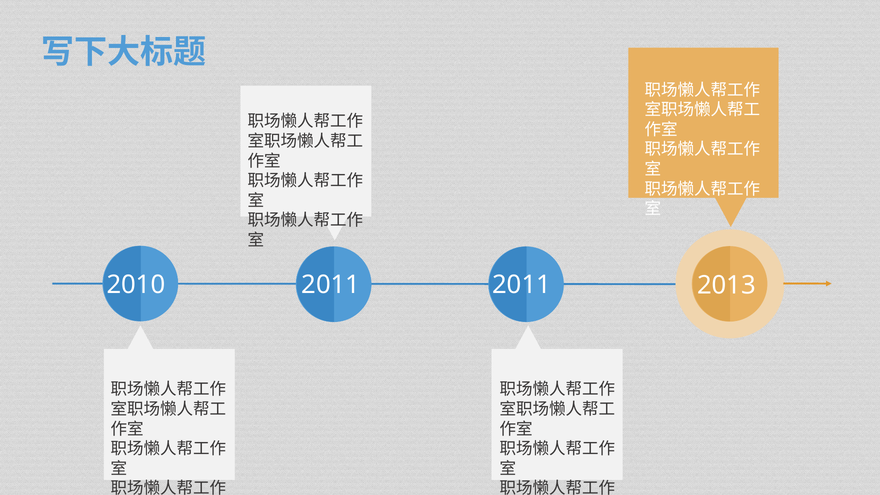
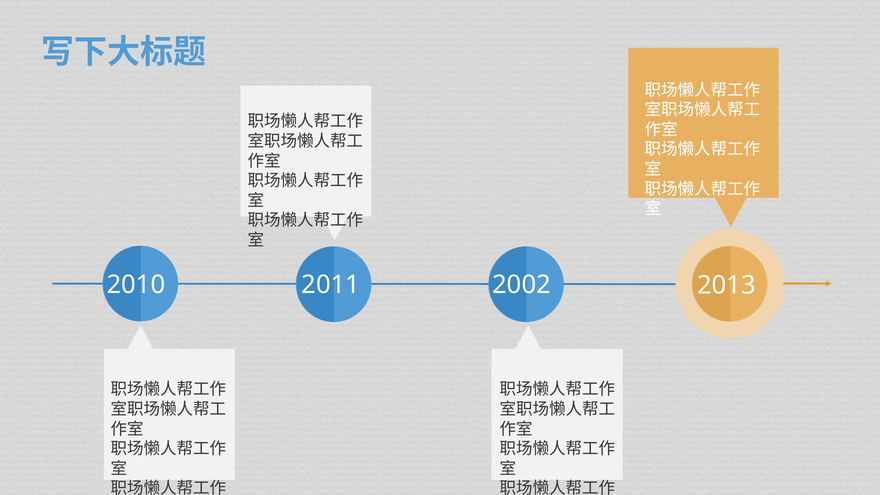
2010 2011: 2011 -> 2002
